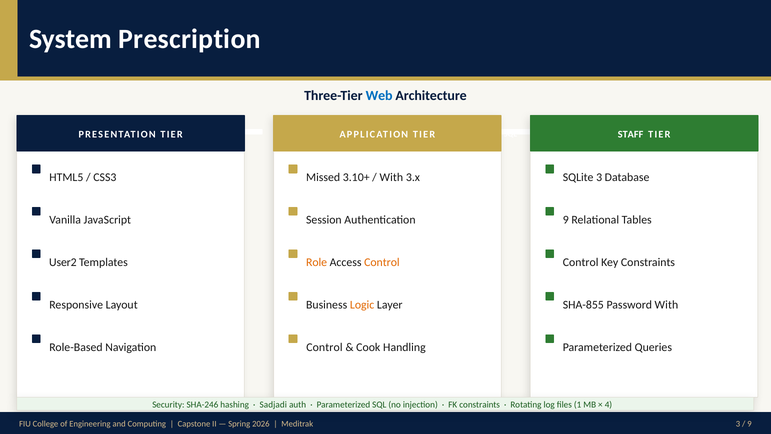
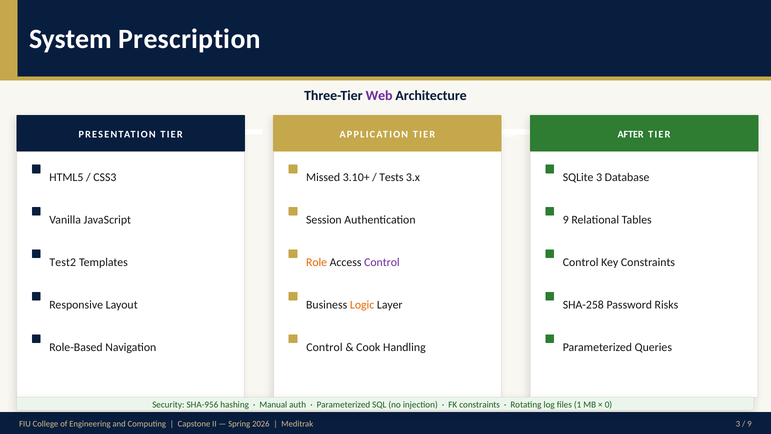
Web colour: blue -> purple
STAFF: STAFF -> AFTER
With at (391, 177): With -> Tests
User2: User2 -> Test2
Control at (382, 262) colour: orange -> purple
SHA-855: SHA-855 -> SHA-258
Password With: With -> Risks
SHA-246: SHA-246 -> SHA-956
Sadjadi: Sadjadi -> Manual
4: 4 -> 0
